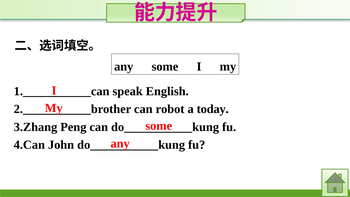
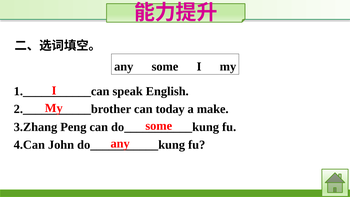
robot: robot -> today
today: today -> make
